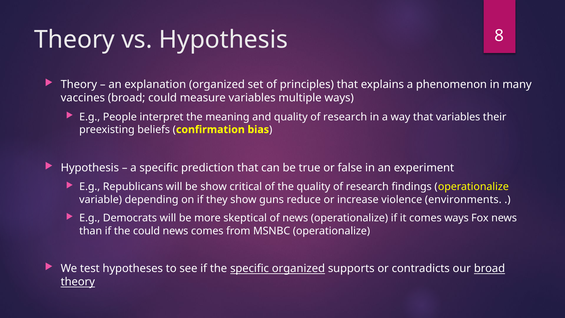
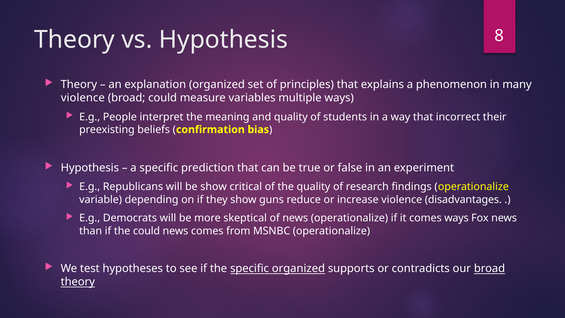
vaccines at (83, 98): vaccines -> violence
and quality of research: research -> students
that variables: variables -> incorrect
environments: environments -> disadvantages
